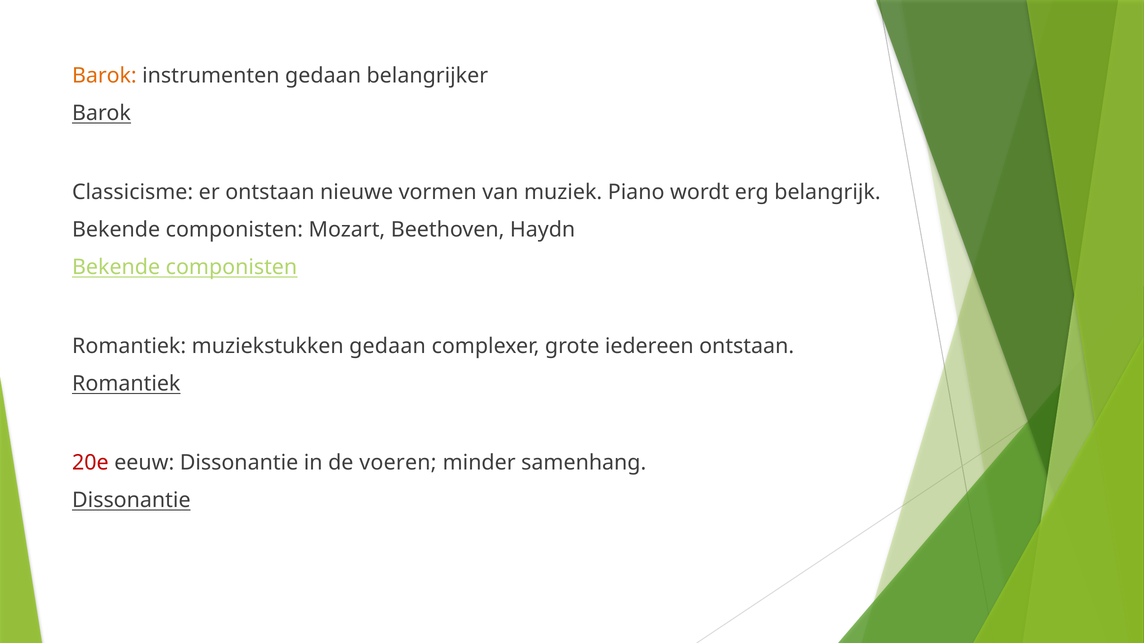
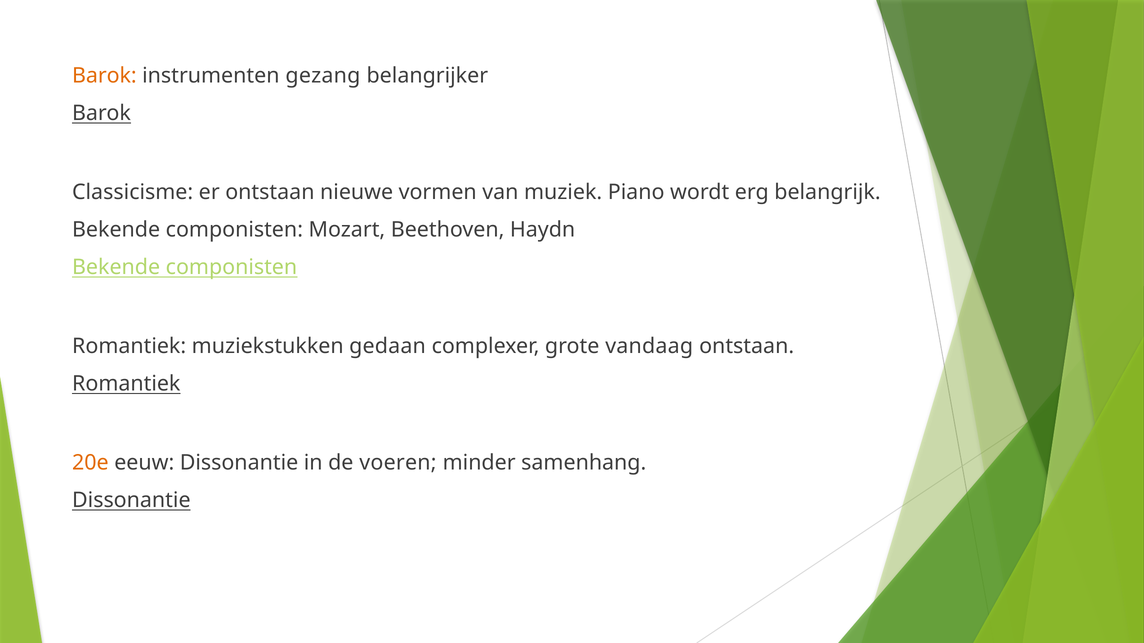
instrumenten gedaan: gedaan -> gezang
iedereen: iedereen -> vandaag
20e colour: red -> orange
